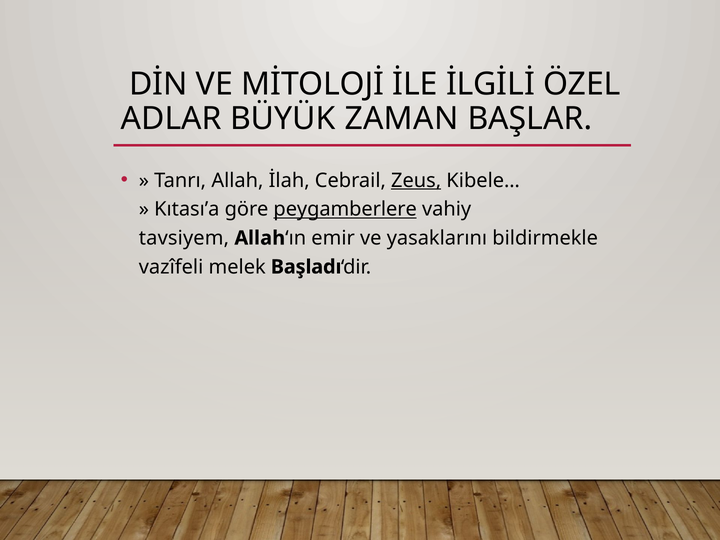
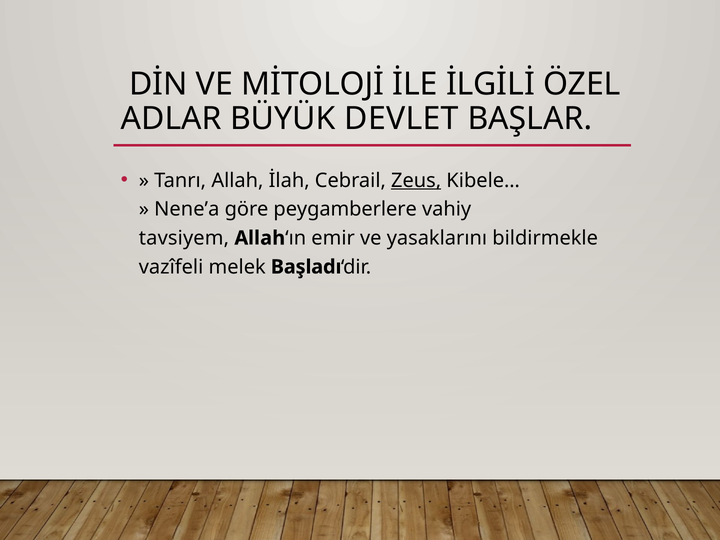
ZAMAN: ZAMAN -> DEVLET
Kıtası’a: Kıtası’a -> Nene’a
peygamberlere underline: present -> none
